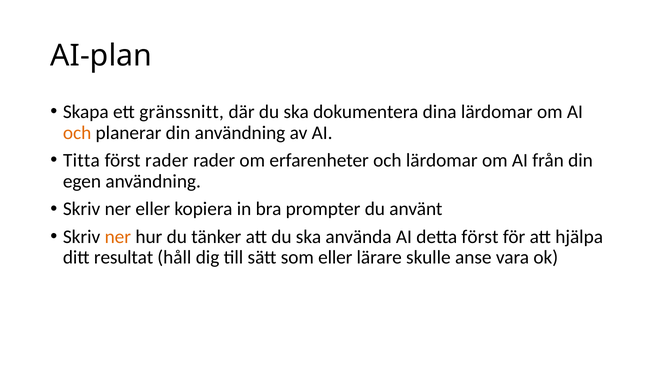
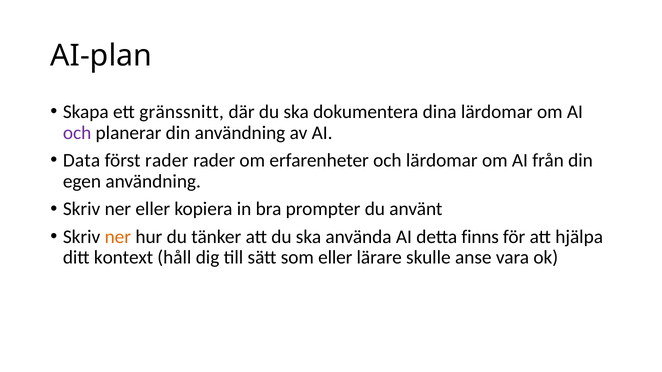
och at (77, 133) colour: orange -> purple
Titta: Titta -> Data
detta först: först -> finns
resultat: resultat -> kontext
